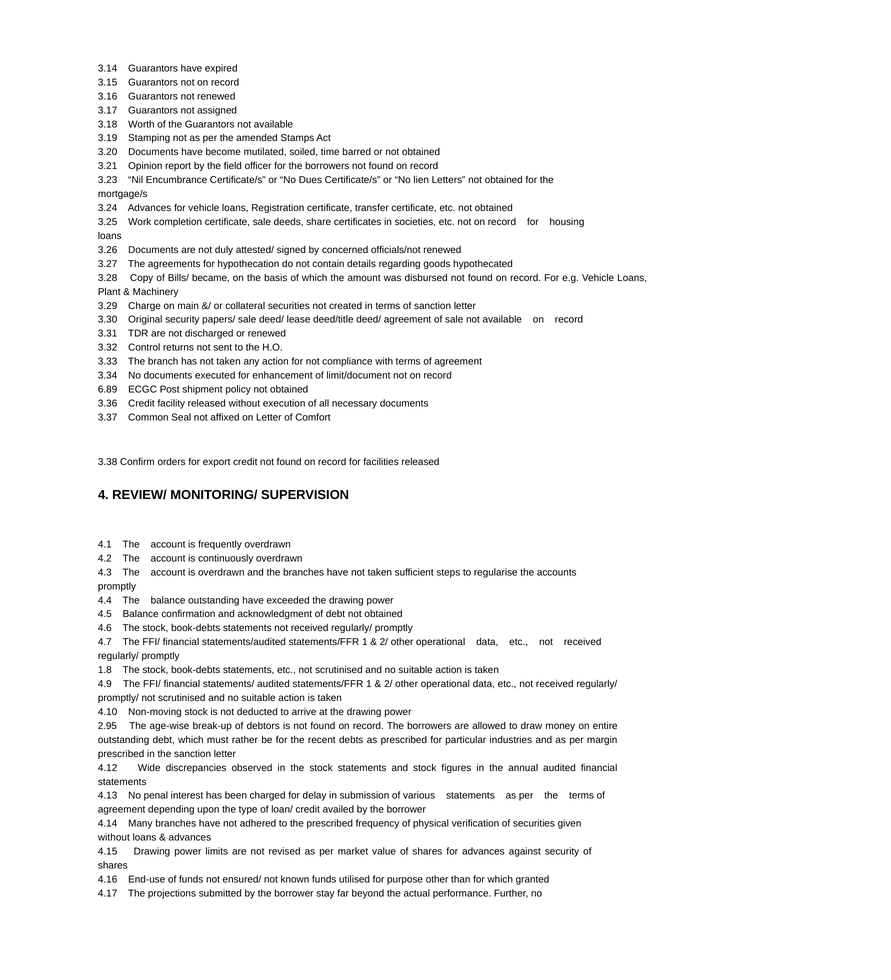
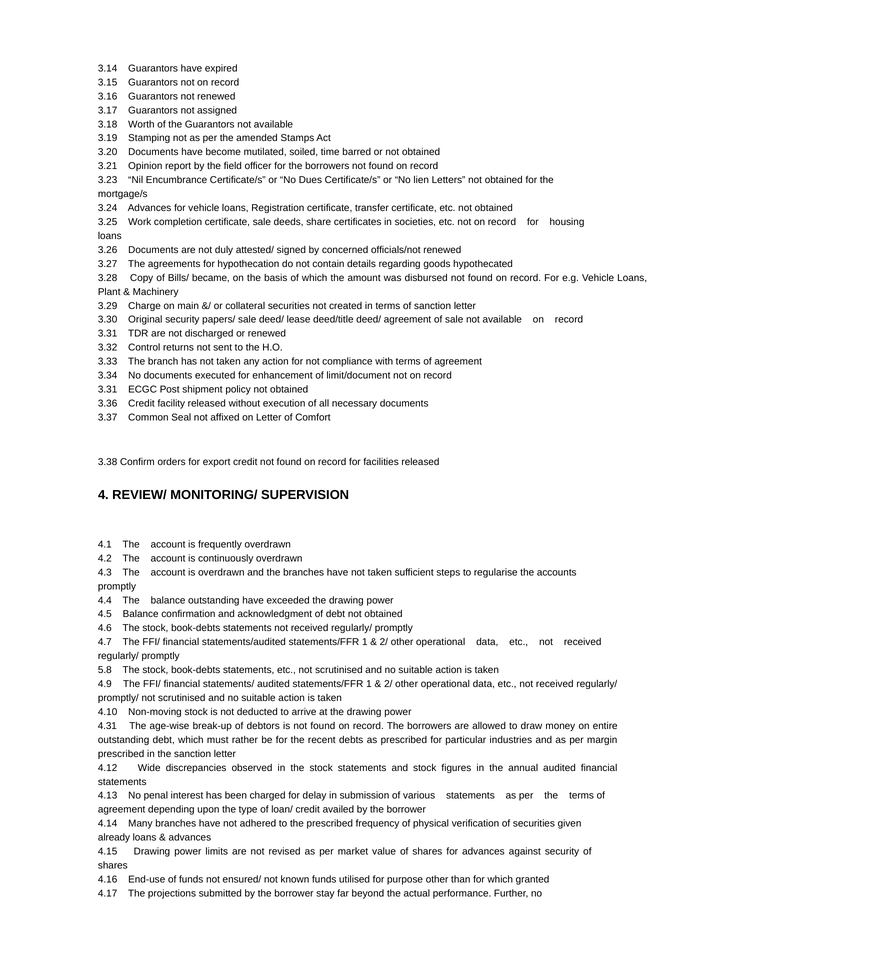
6.89 at (108, 390): 6.89 -> 3.31
1.8: 1.8 -> 5.8
2.95: 2.95 -> 4.31
without at (114, 838): without -> already
